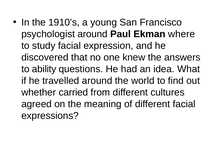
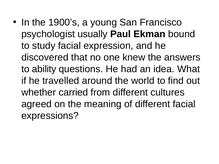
1910’s: 1910’s -> 1900’s
psychologist around: around -> usually
where: where -> bound
